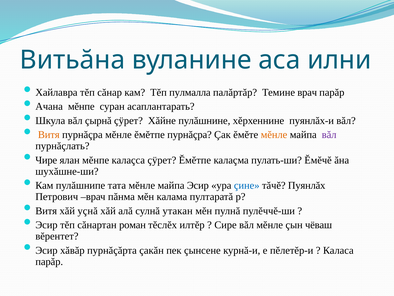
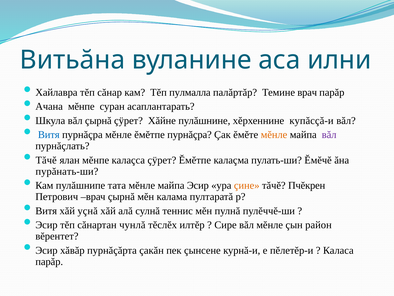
пуянлăх-и: пуянлăх-и -> купăсçă-и
Витя at (49, 135) colour: orange -> blue
Чире at (46, 160): Чире -> Тăчĕ
шухăшне-ши: шухăшне-ши -> пурăнать-ши
çине colour: blue -> orange
Пуянлăх: Пуянлăх -> Пчĕкрен
врач пăнма: пăнма -> çырнă
утакан: утакан -> теннис
роман: роман -> чунлă
чёваш: чёваш -> район
